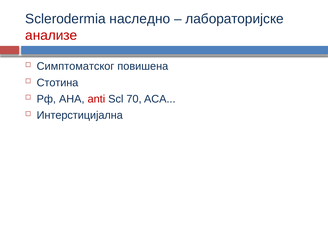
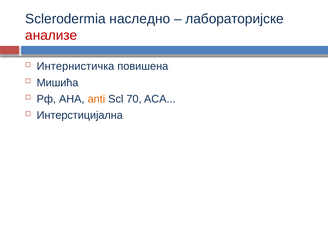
Симптоматског: Симптоматског -> Интернистичка
Стотина: Стотина -> Мишића
anti colour: red -> orange
